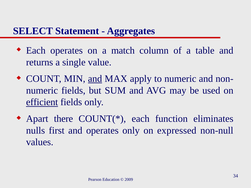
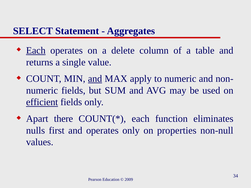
Each at (36, 51) underline: none -> present
match: match -> delete
expressed: expressed -> properties
